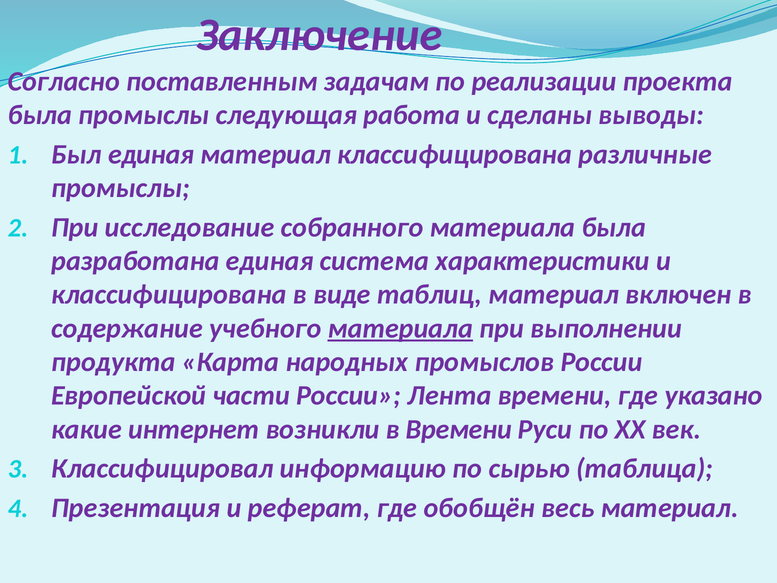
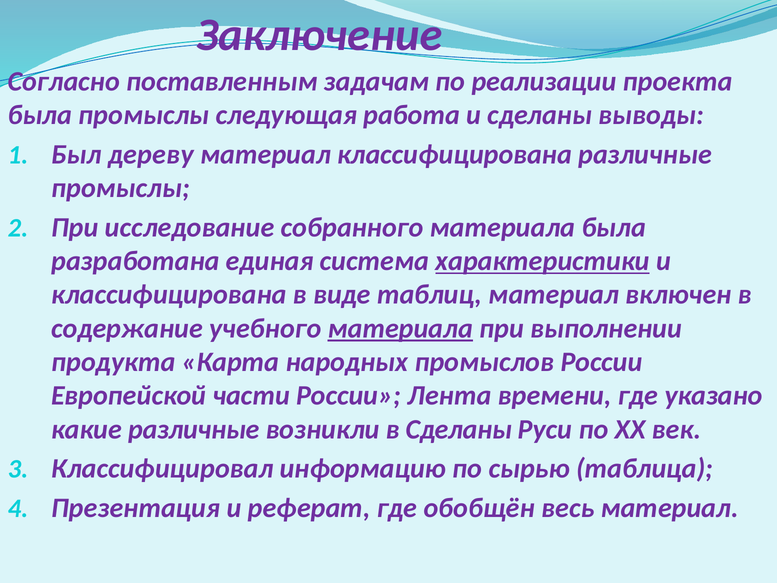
Был единая: единая -> дереву
характеристики underline: none -> present
какие интернет: интернет -> различные
в Времени: Времени -> Сделаны
